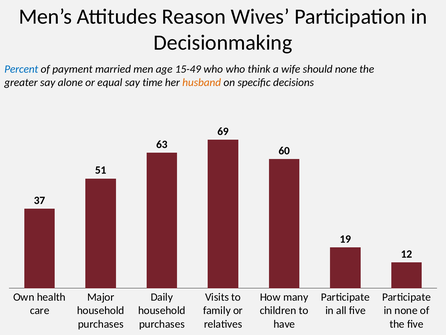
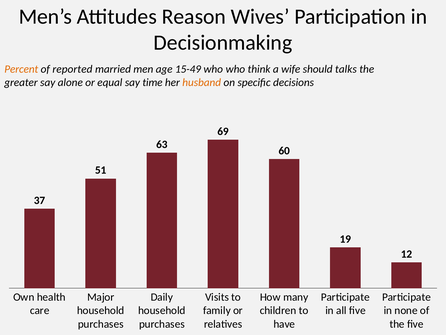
Percent colour: blue -> orange
payment: payment -> reported
should none: none -> talks
